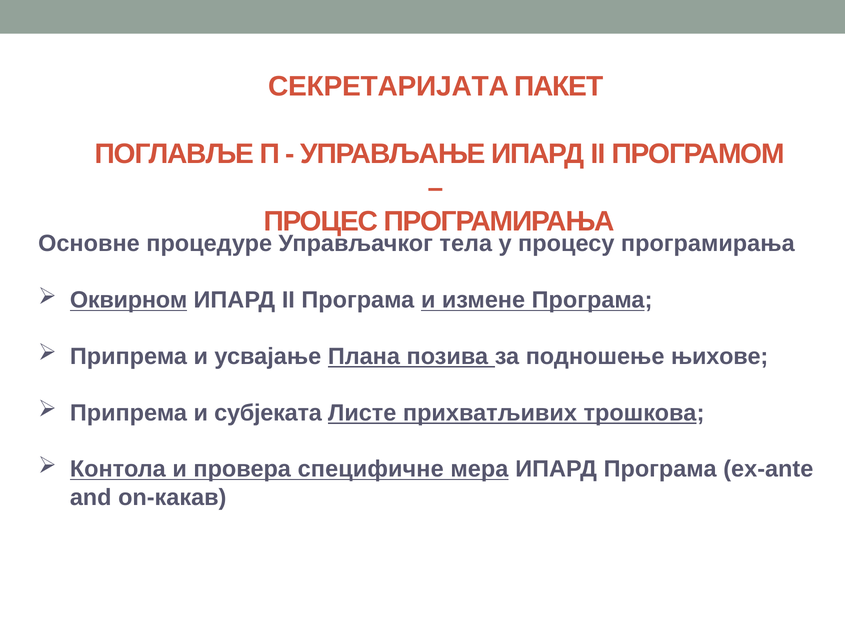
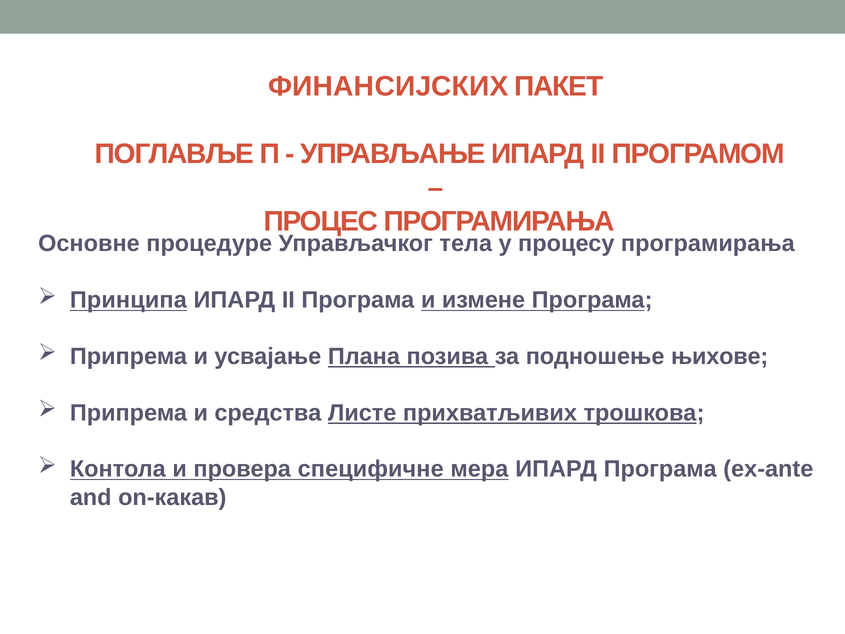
СEКРEТAРИJAТA: СEКРEТAРИJAТA -> ФИНАНСИЈСКИХ
Оквирном: Оквирном -> Принципа
субјеката: субјеката -> средства
